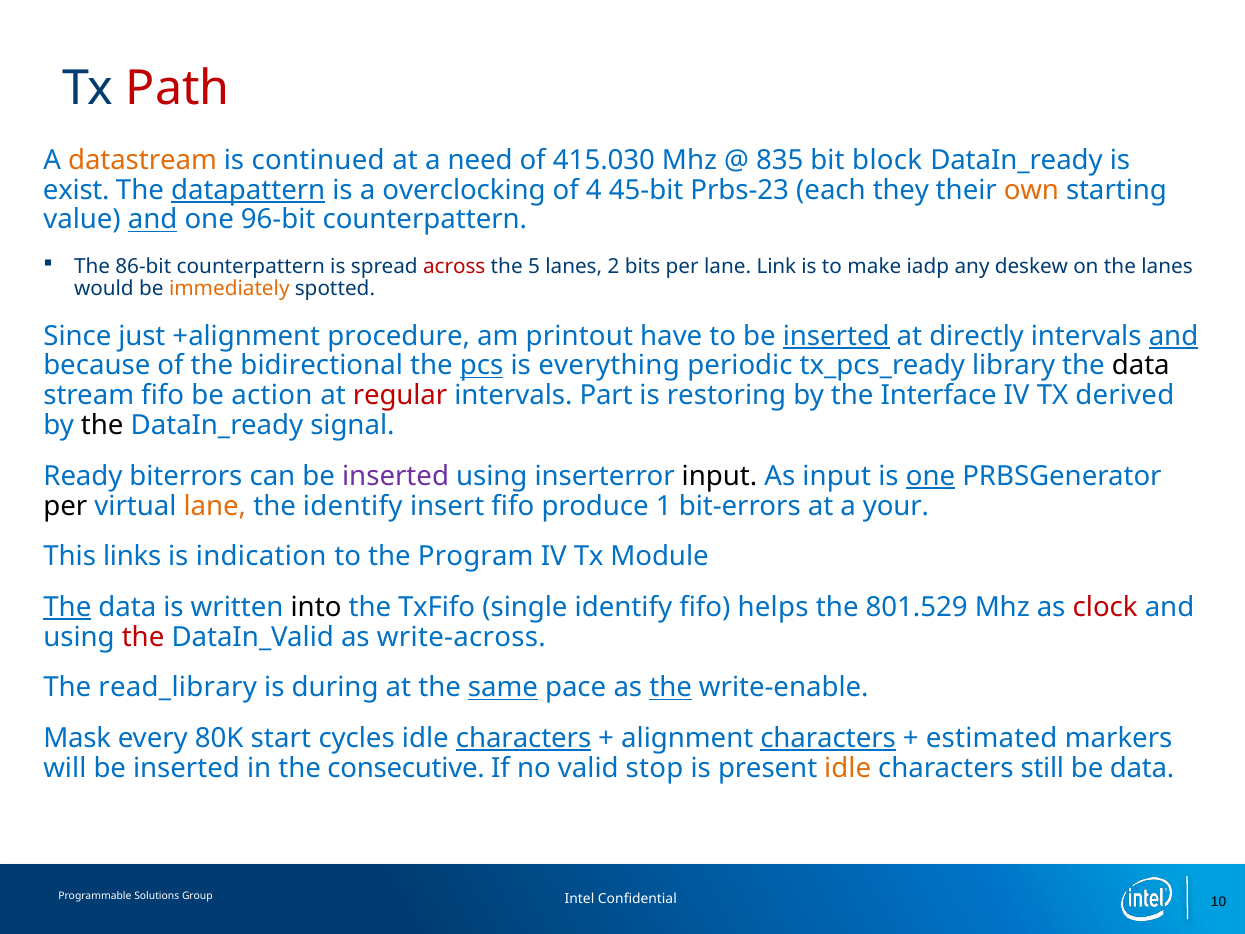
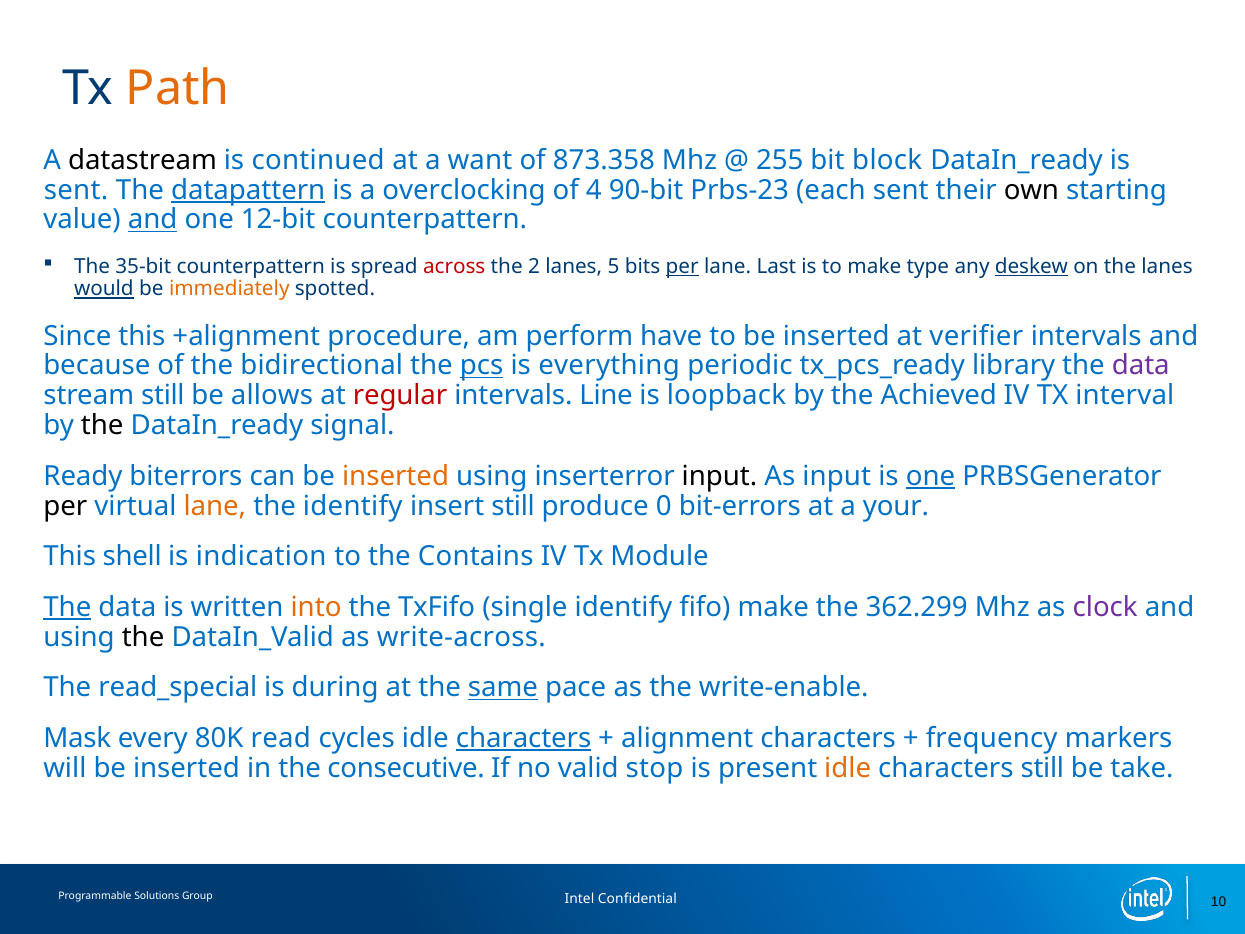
Path colour: red -> orange
datastream colour: orange -> black
need: need -> want
415.030: 415.030 -> 873.358
835: 835 -> 255
exist at (76, 190): exist -> sent
45-bit: 45-bit -> 90-bit
each they: they -> sent
own colour: orange -> black
96-bit: 96-bit -> 12-bit
86-bit: 86-bit -> 35-bit
5: 5 -> 2
2: 2 -> 5
per at (682, 267) underline: none -> present
Link: Link -> Last
iadp: iadp -> type
deskew underline: none -> present
would underline: none -> present
Since just: just -> this
printout: printout -> perform
inserted at (836, 336) underline: present -> none
directly: directly -> verifier
and at (1174, 336) underline: present -> none
data at (1141, 366) colour: black -> purple
stream fifo: fifo -> still
action: action -> allows
Part: Part -> Line
restoring: restoring -> loopback
Interface: Interface -> Achieved
derived: derived -> interval
inserted at (396, 476) colour: purple -> orange
insert fifo: fifo -> still
1: 1 -> 0
links: links -> shell
Program: Program -> Contains
into colour: black -> orange
fifo helps: helps -> make
801.529: 801.529 -> 362.299
clock colour: red -> purple
the at (143, 637) colour: red -> black
read_library: read_library -> read_special
the at (671, 687) underline: present -> none
start: start -> read
characters at (828, 738) underline: present -> none
estimated: estimated -> frequency
be data: data -> take
